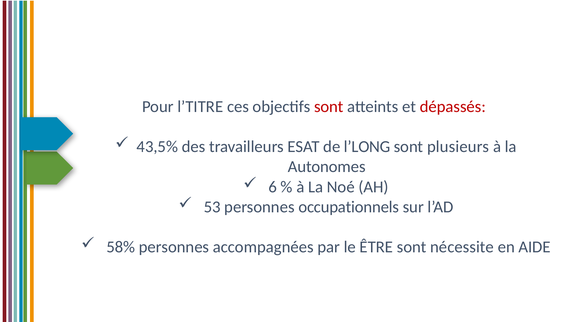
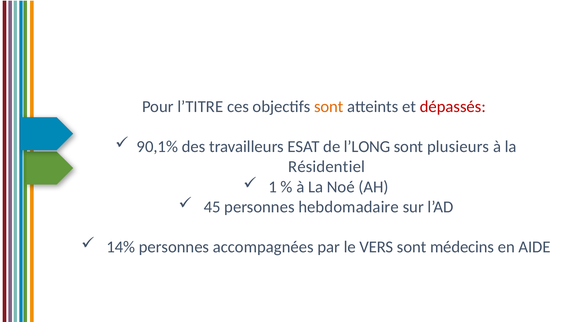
sont at (329, 107) colour: red -> orange
43,5%: 43,5% -> 90,1%
Autonomes: Autonomes -> Résidentiel
6: 6 -> 1
53: 53 -> 45
occupationnels: occupationnels -> hebdomadaire
58%: 58% -> 14%
ÊTRE: ÊTRE -> VERS
nécessite: nécessite -> médecins
